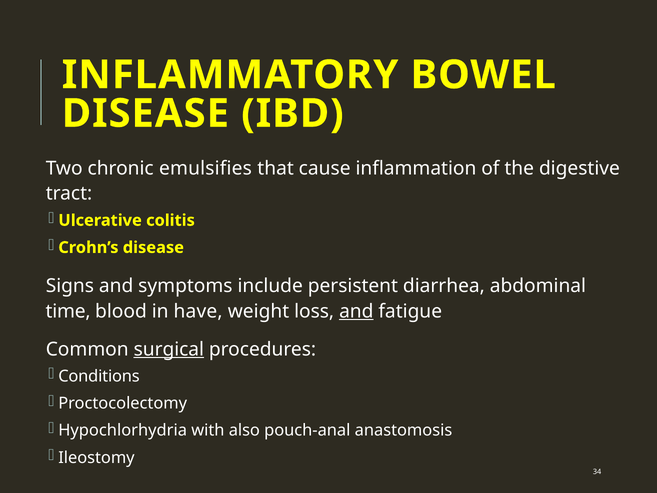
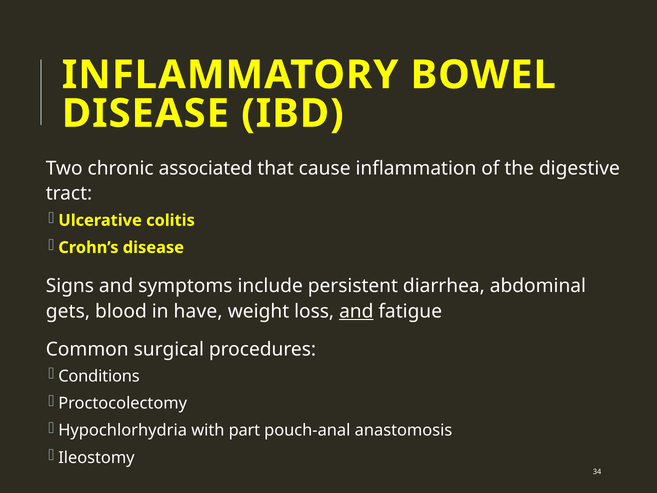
emulsifies: emulsifies -> associated
time: time -> gets
surgical underline: present -> none
also: also -> part
